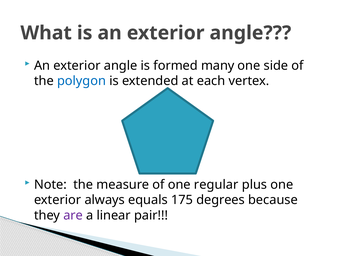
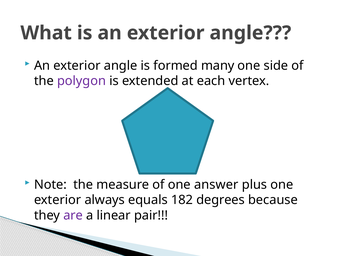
polygon colour: blue -> purple
regular: regular -> answer
175: 175 -> 182
